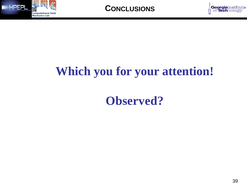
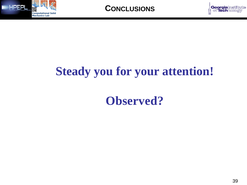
Which: Which -> Steady
